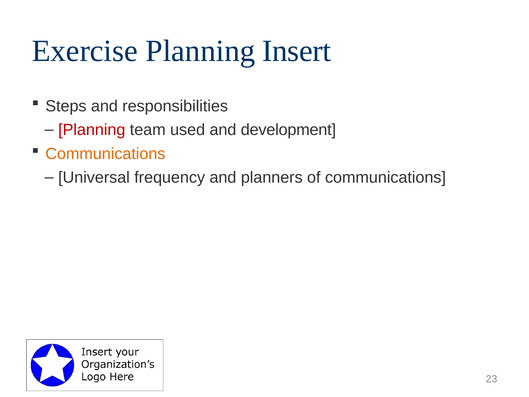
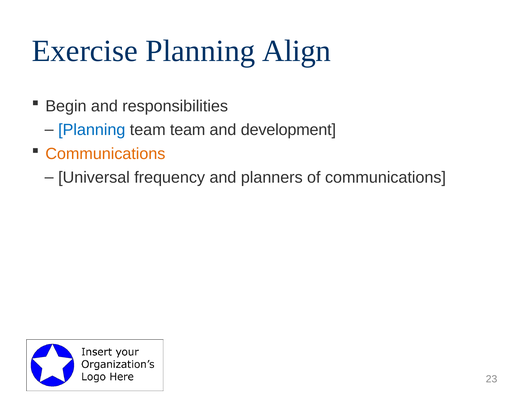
Insert: Insert -> Align
Steps: Steps -> Begin
Planning at (92, 130) colour: red -> blue
team used: used -> team
